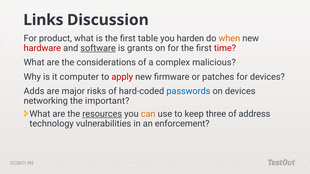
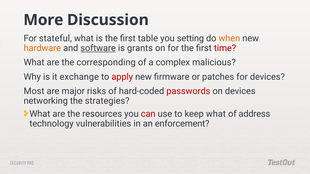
Links: Links -> More
product: product -> stateful
harden: harden -> setting
hardware colour: red -> orange
considerations: considerations -> corresponding
computer: computer -> exchange
Adds: Adds -> Most
passwords colour: blue -> red
important: important -> strategies
resources underline: present -> none
can colour: orange -> red
keep three: three -> what
